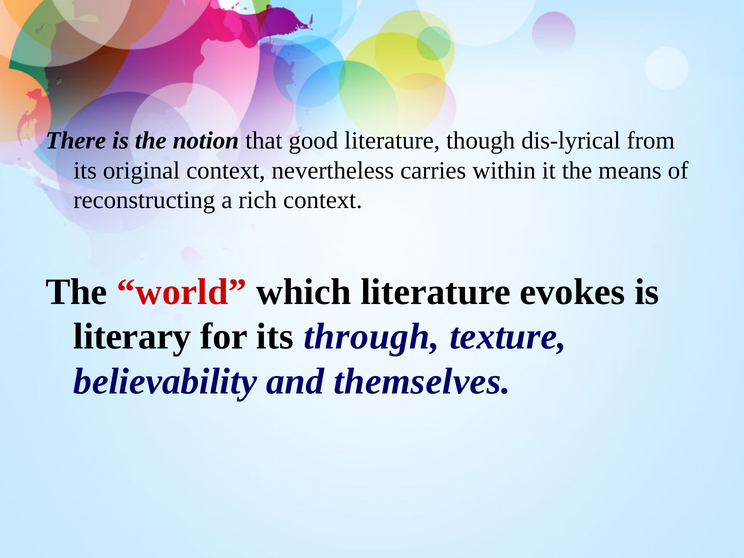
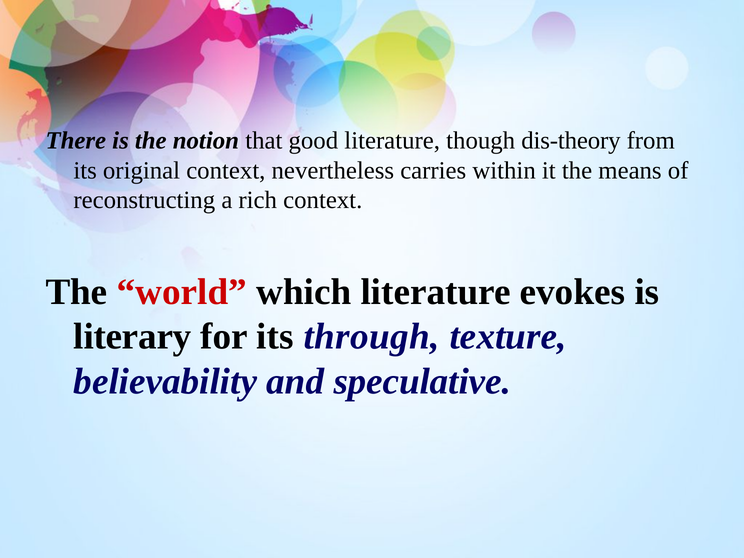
dis-lyrical: dis-lyrical -> dis-theory
themselves: themselves -> speculative
